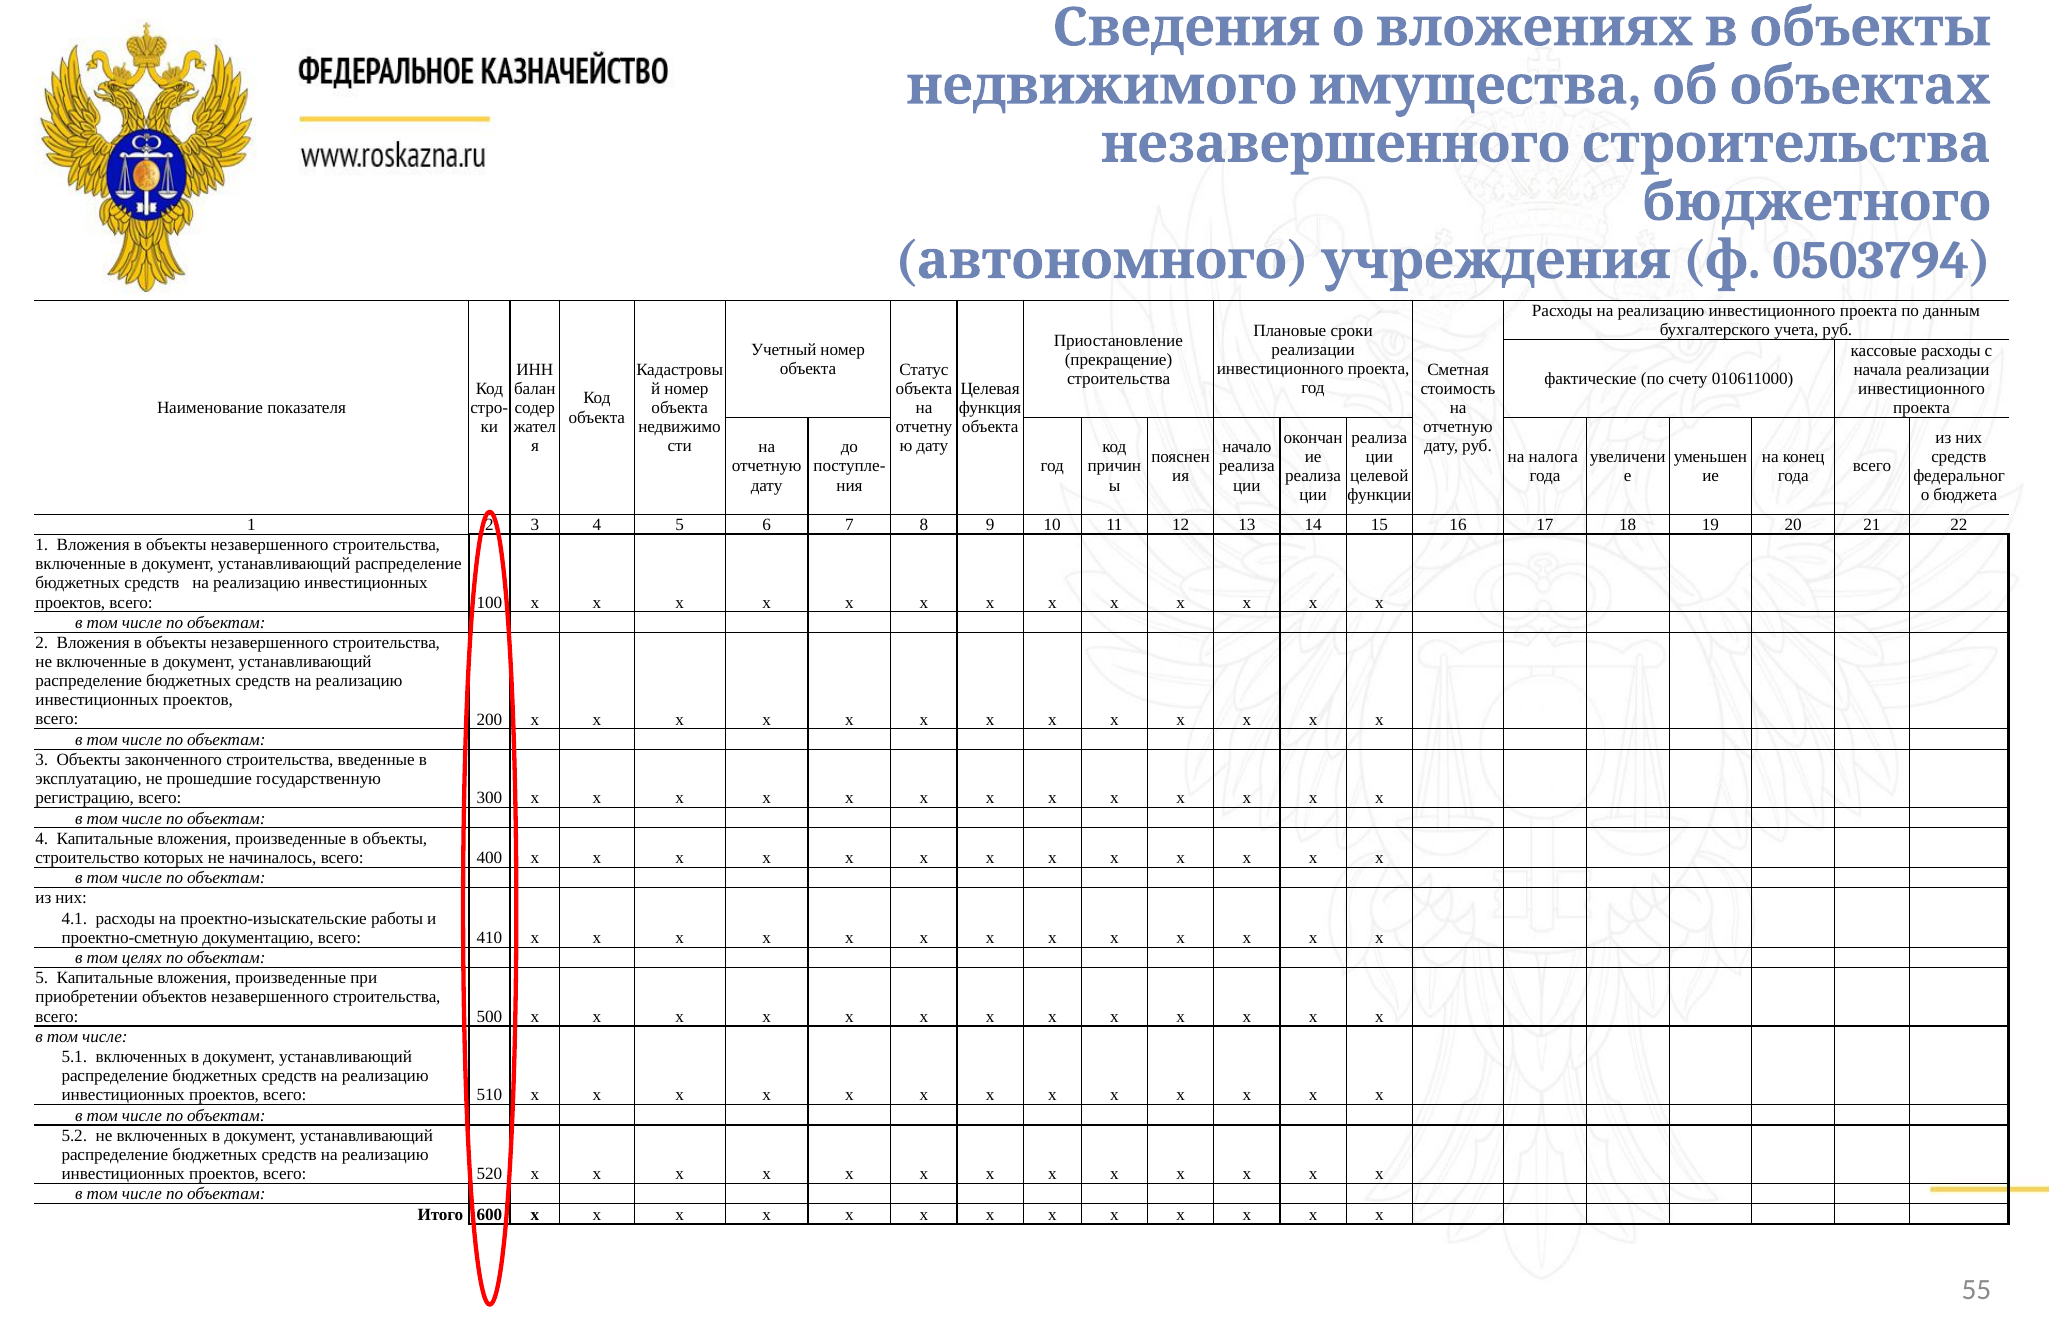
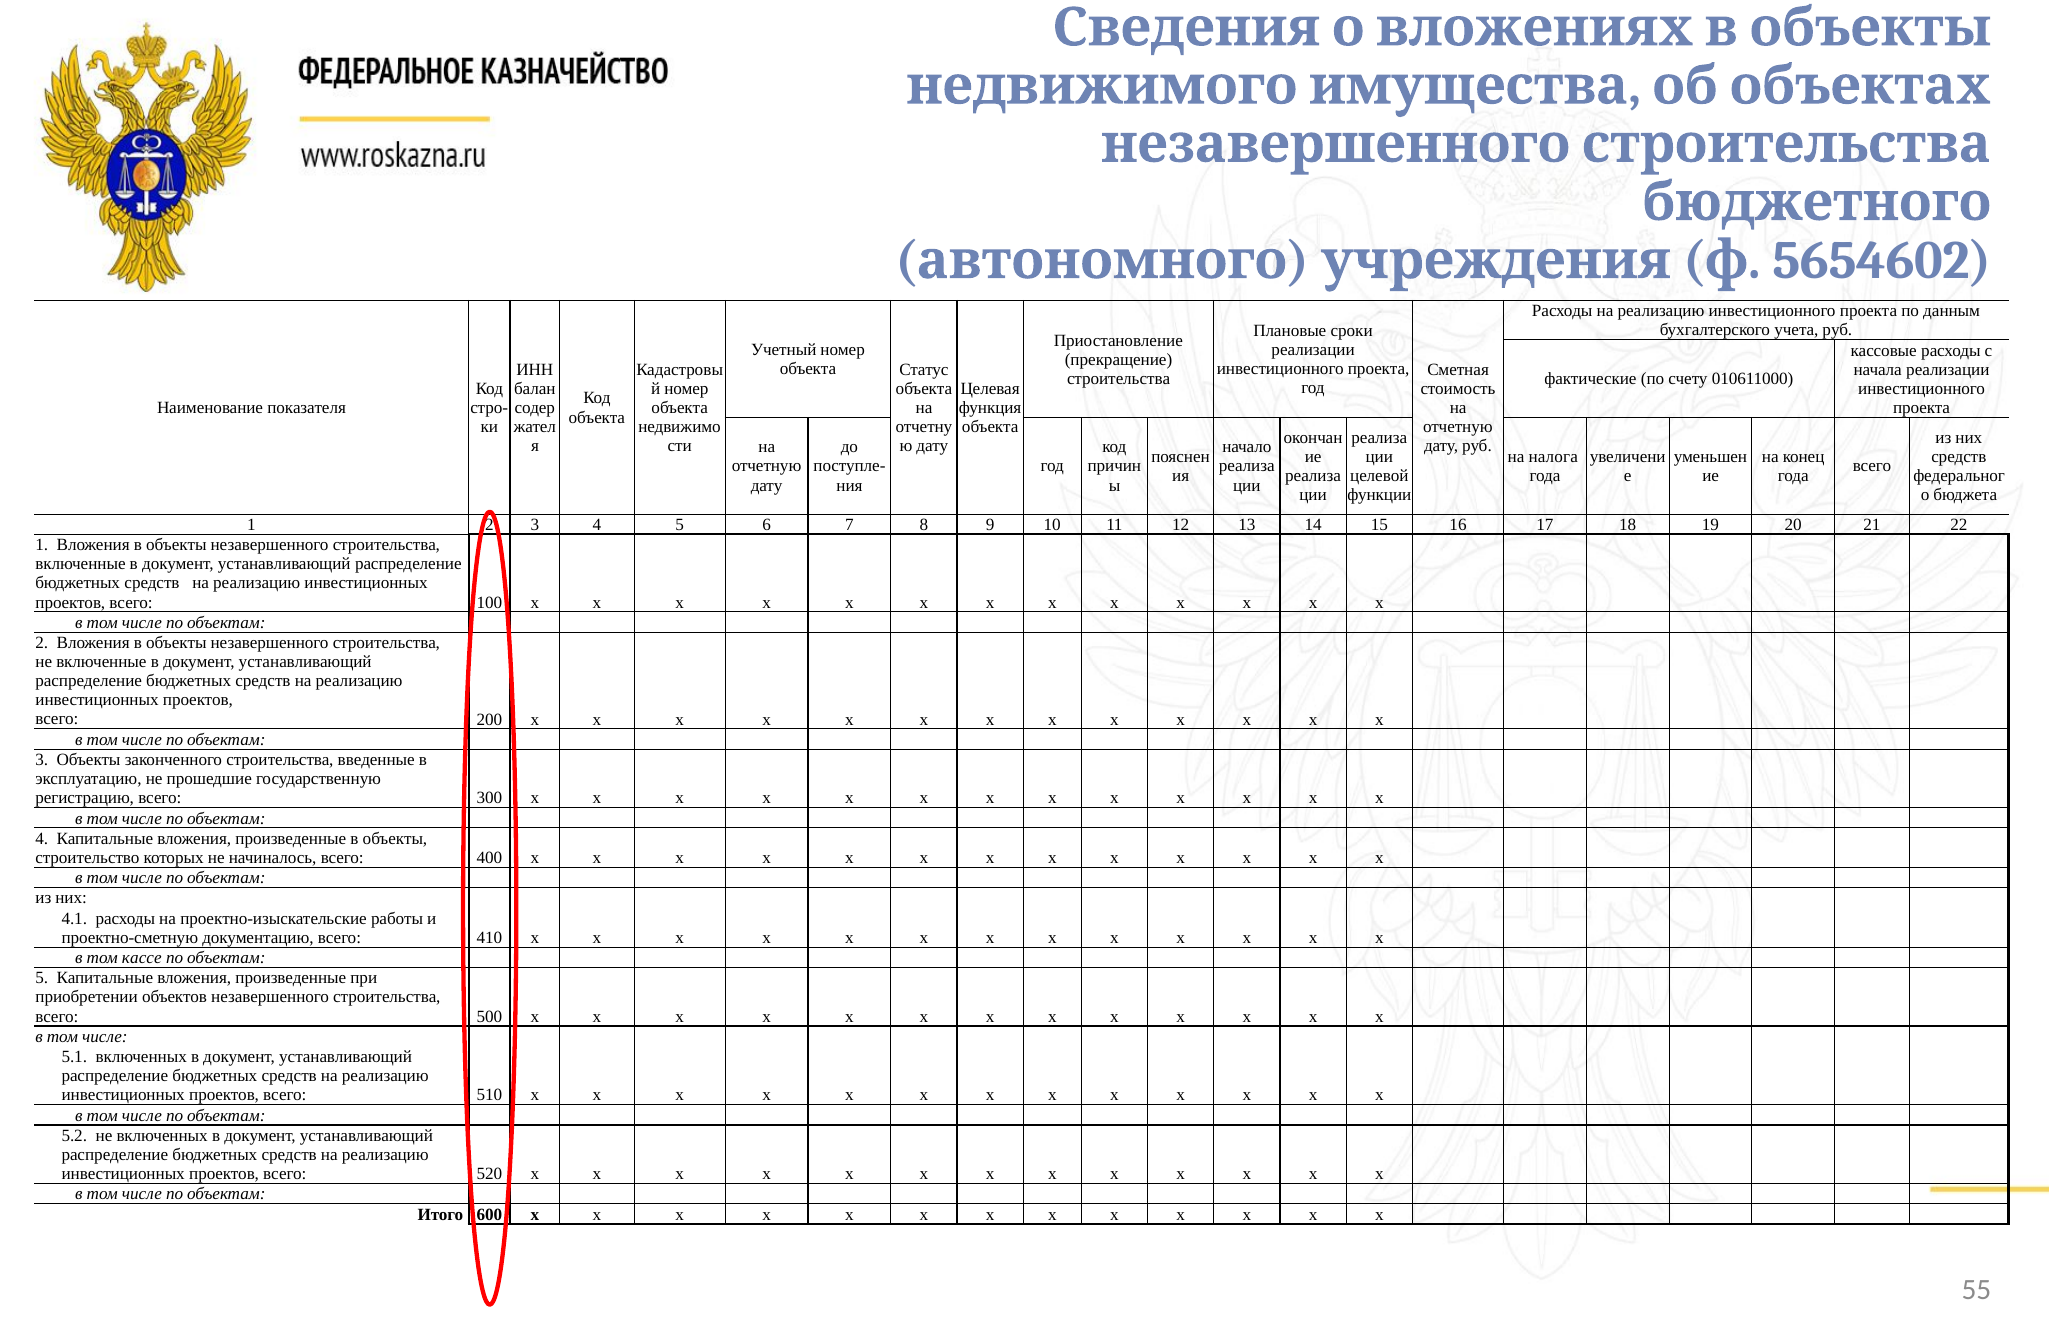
0503794: 0503794 -> 5654602
целях: целях -> кассе
